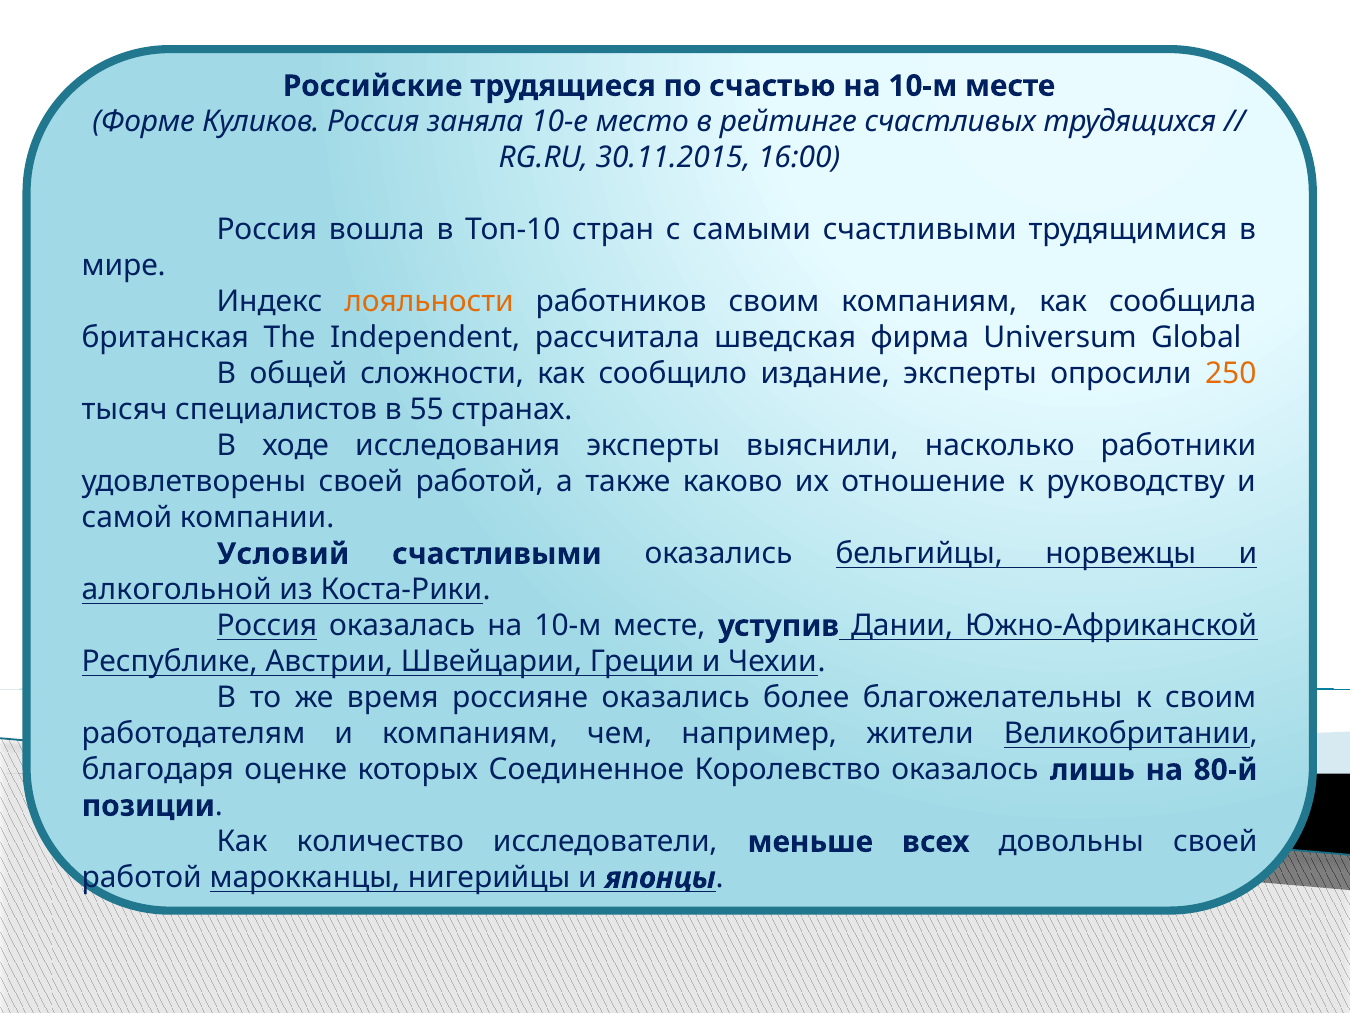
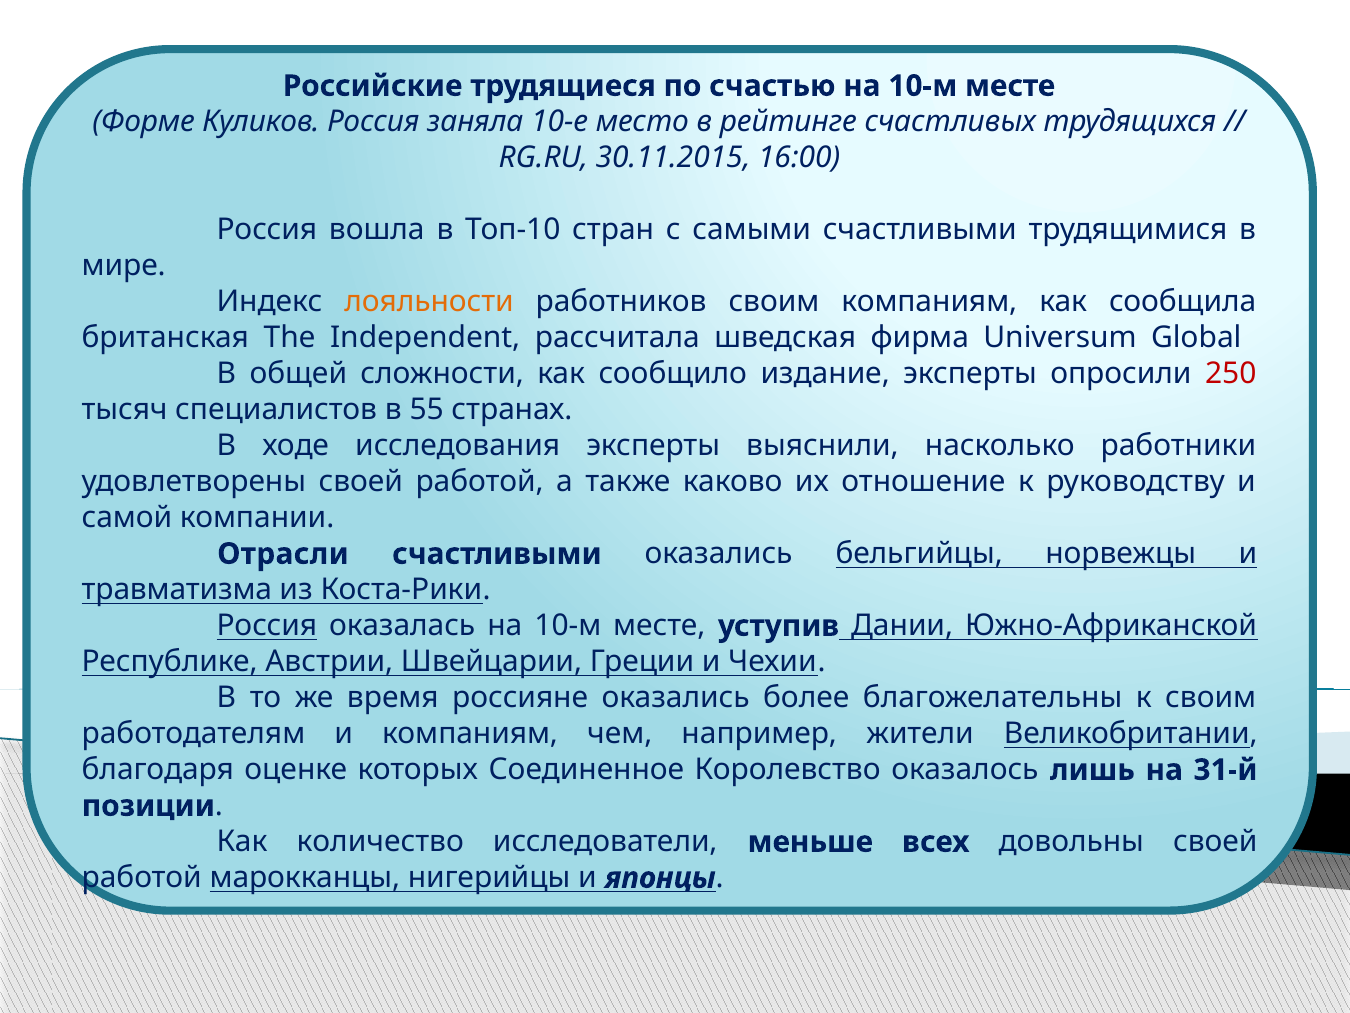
250 colour: orange -> red
Условий: Условий -> Отрасли
алкогольной: алкогольной -> травматизма
80-й: 80-й -> 31-й
